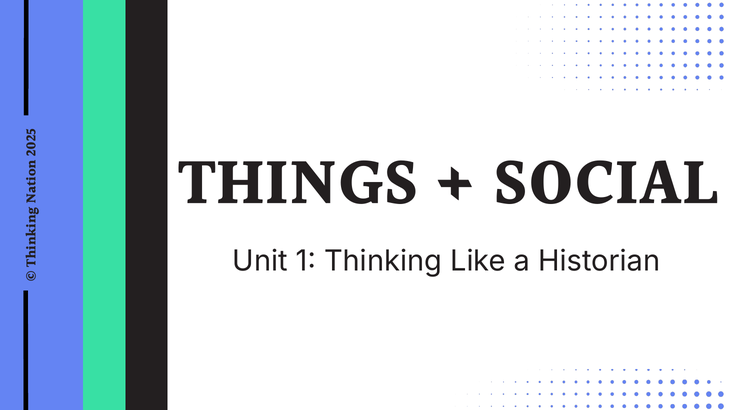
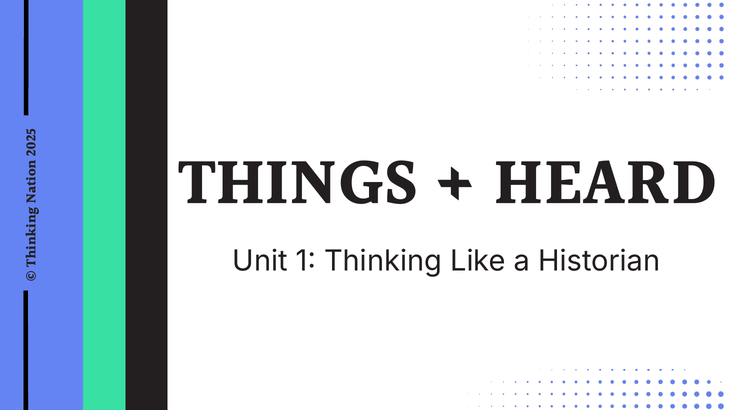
SOCIAL: SOCIAL -> HEARD
